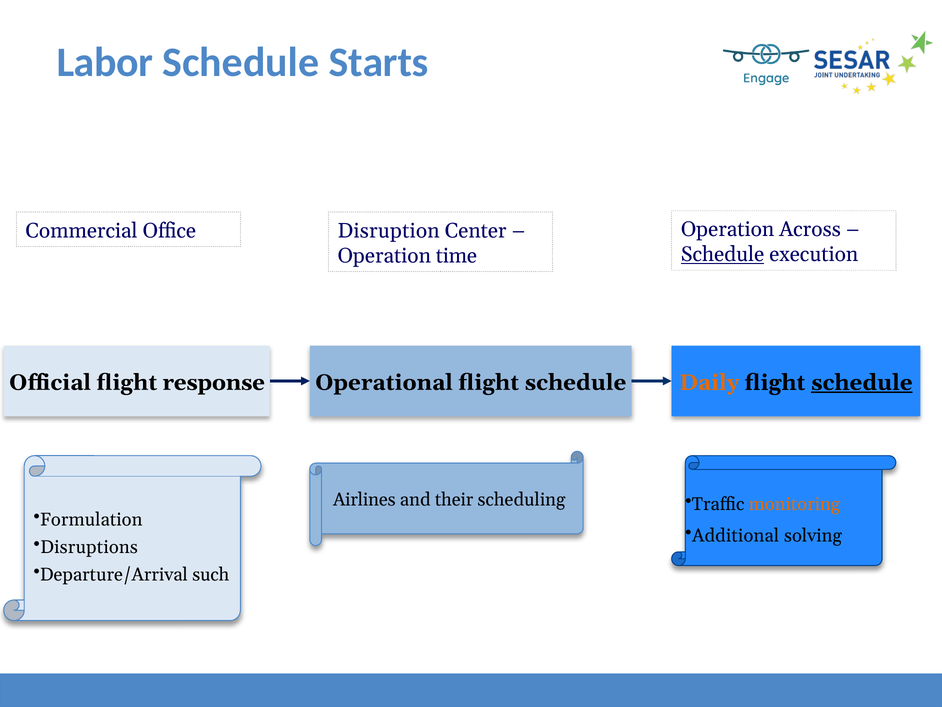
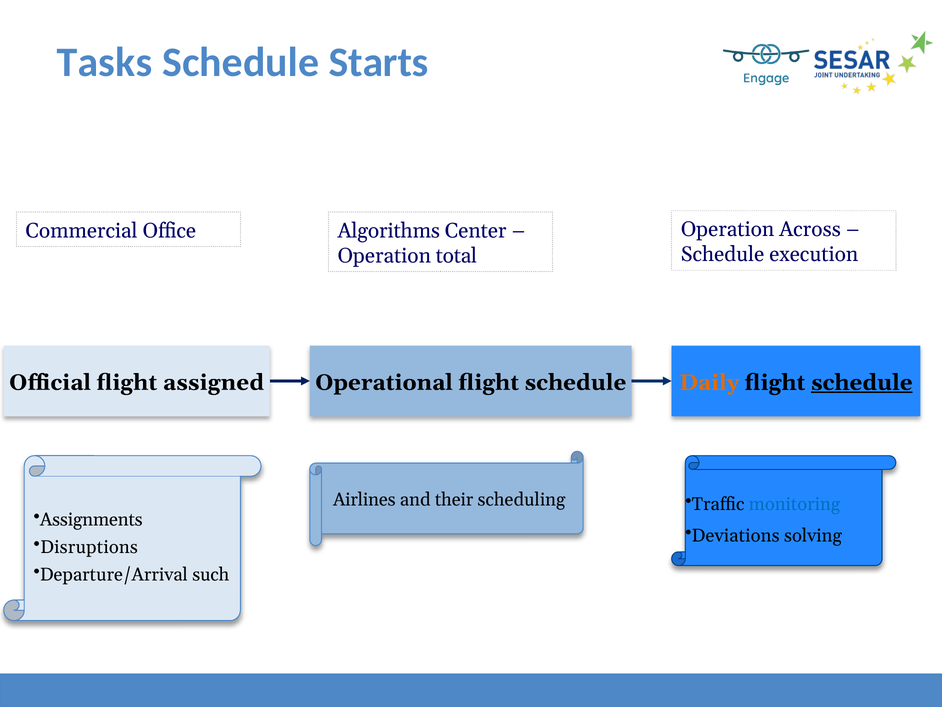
Labor: Labor -> Tasks
Disruption: Disruption -> Algorithms
Schedule at (723, 254) underline: present -> none
time: time -> total
response: response -> assigned
monitoring colour: orange -> blue
Formulation: Formulation -> Assignments
Additional: Additional -> Deviations
